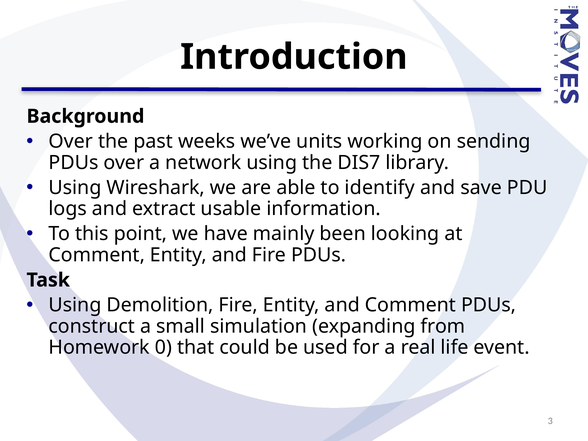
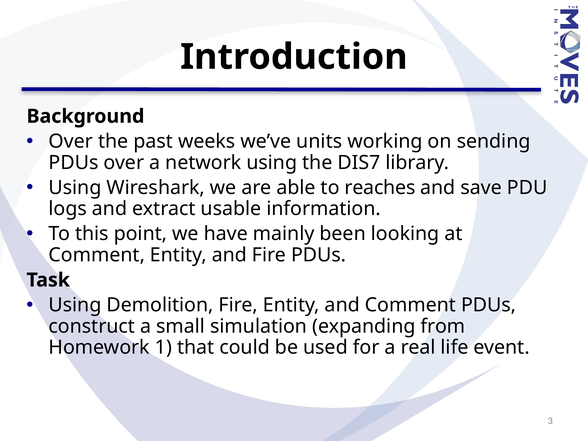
identify: identify -> reaches
0: 0 -> 1
